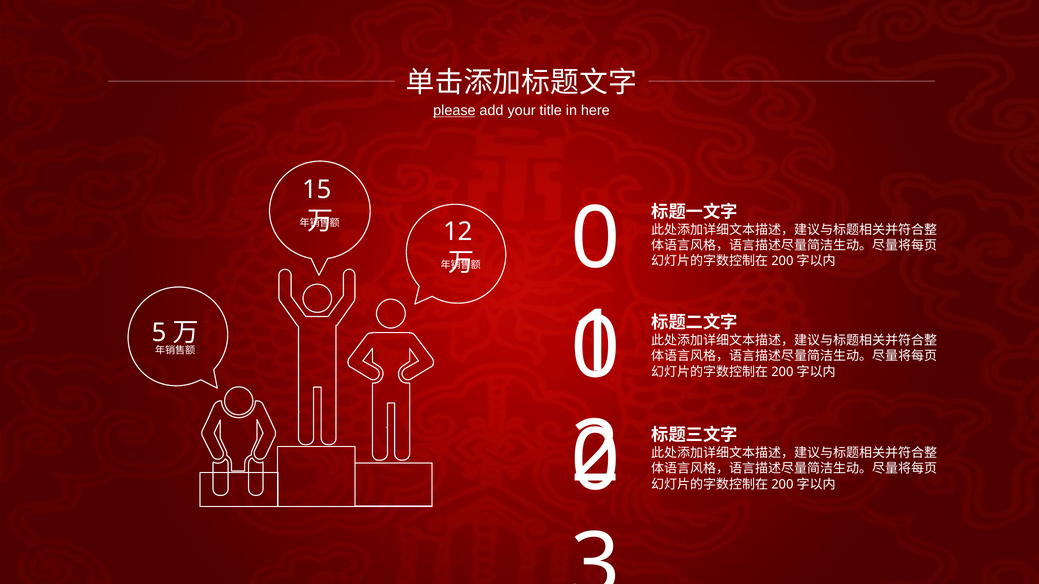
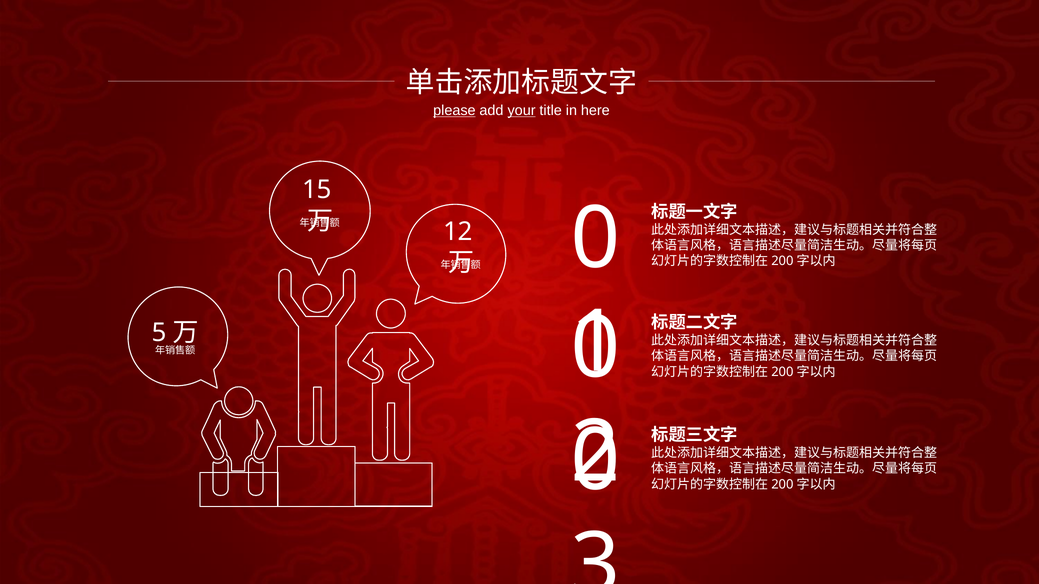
your underline: none -> present
